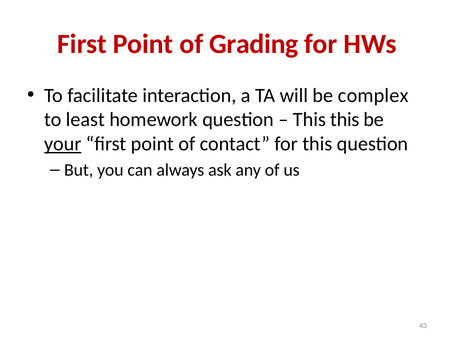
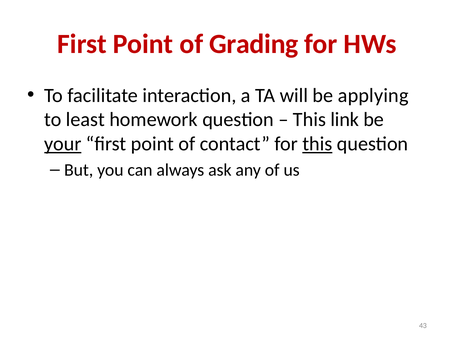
complex: complex -> applying
This this: this -> link
this at (317, 144) underline: none -> present
